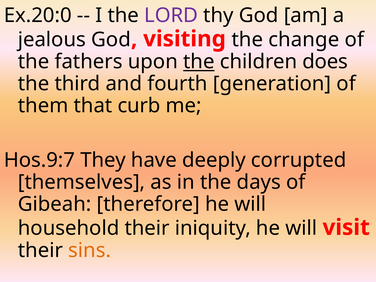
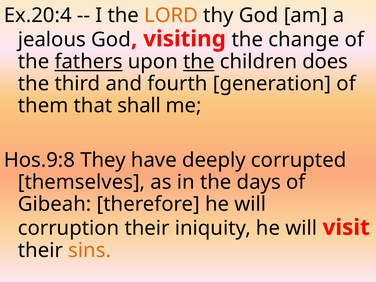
Ex.20:0: Ex.20:0 -> Ex.20:4
LORD colour: purple -> orange
fathers underline: none -> present
curb: curb -> shall
Hos.9:7: Hos.9:7 -> Hos.9:8
household: household -> corruption
